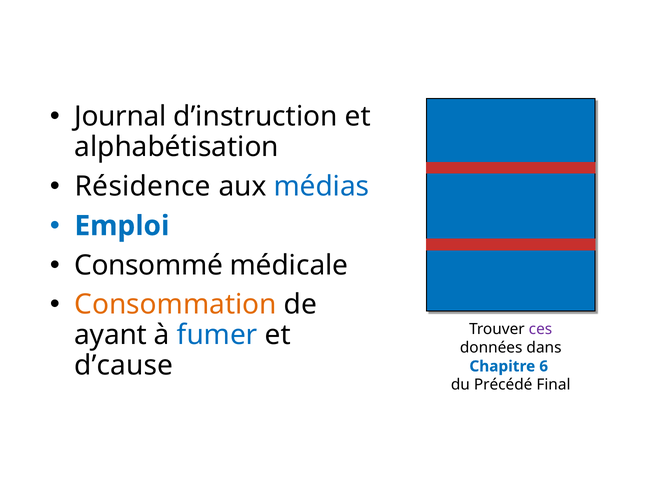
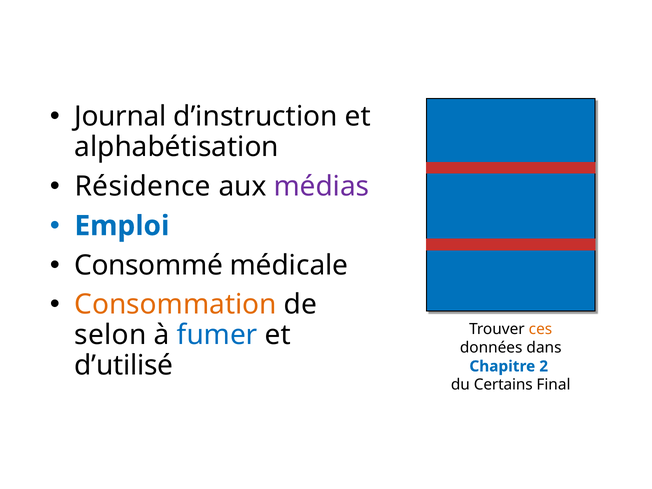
médias colour: blue -> purple
ces colour: purple -> orange
ayant: ayant -> selon
d’cause: d’cause -> d’utilisé
6: 6 -> 2
Précédé: Précédé -> Certains
